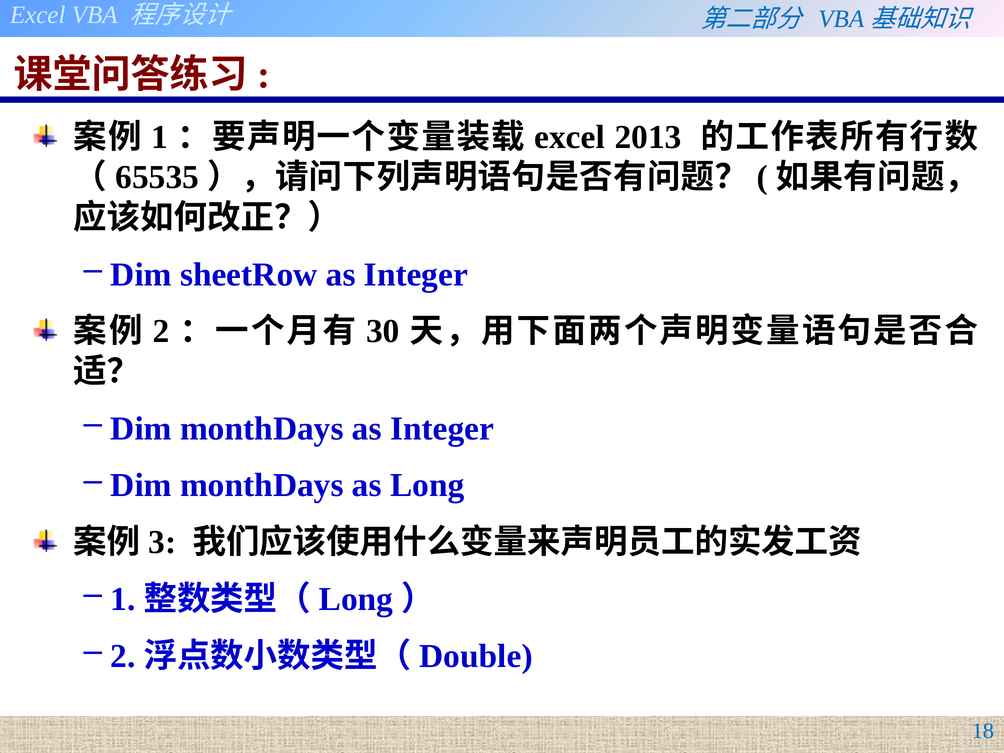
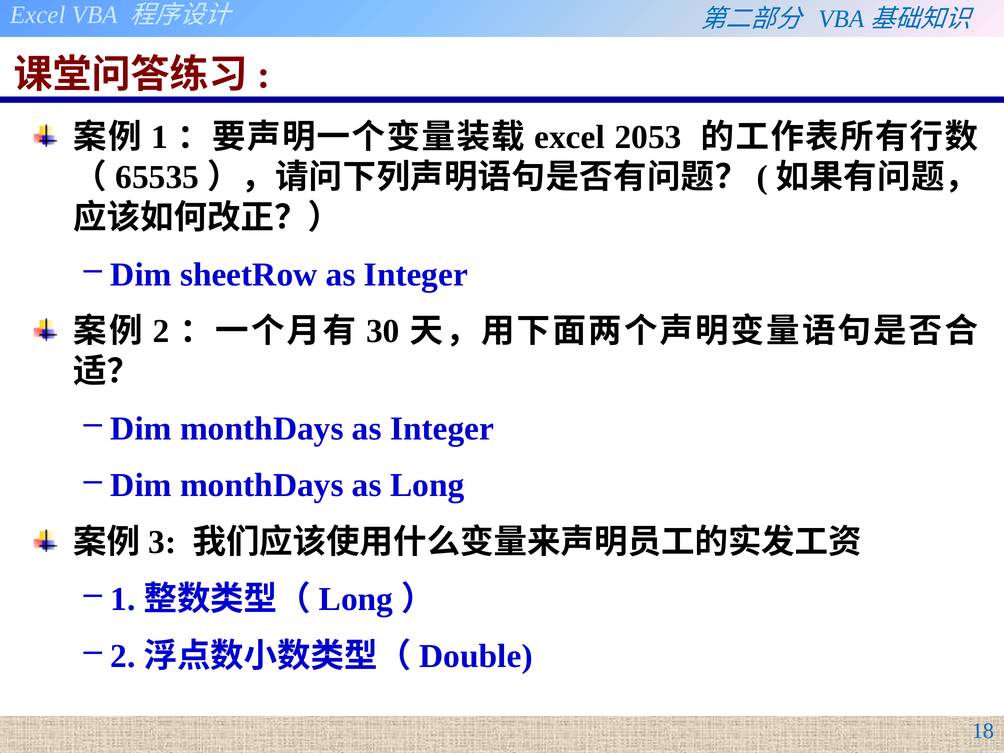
2013: 2013 -> 2053
